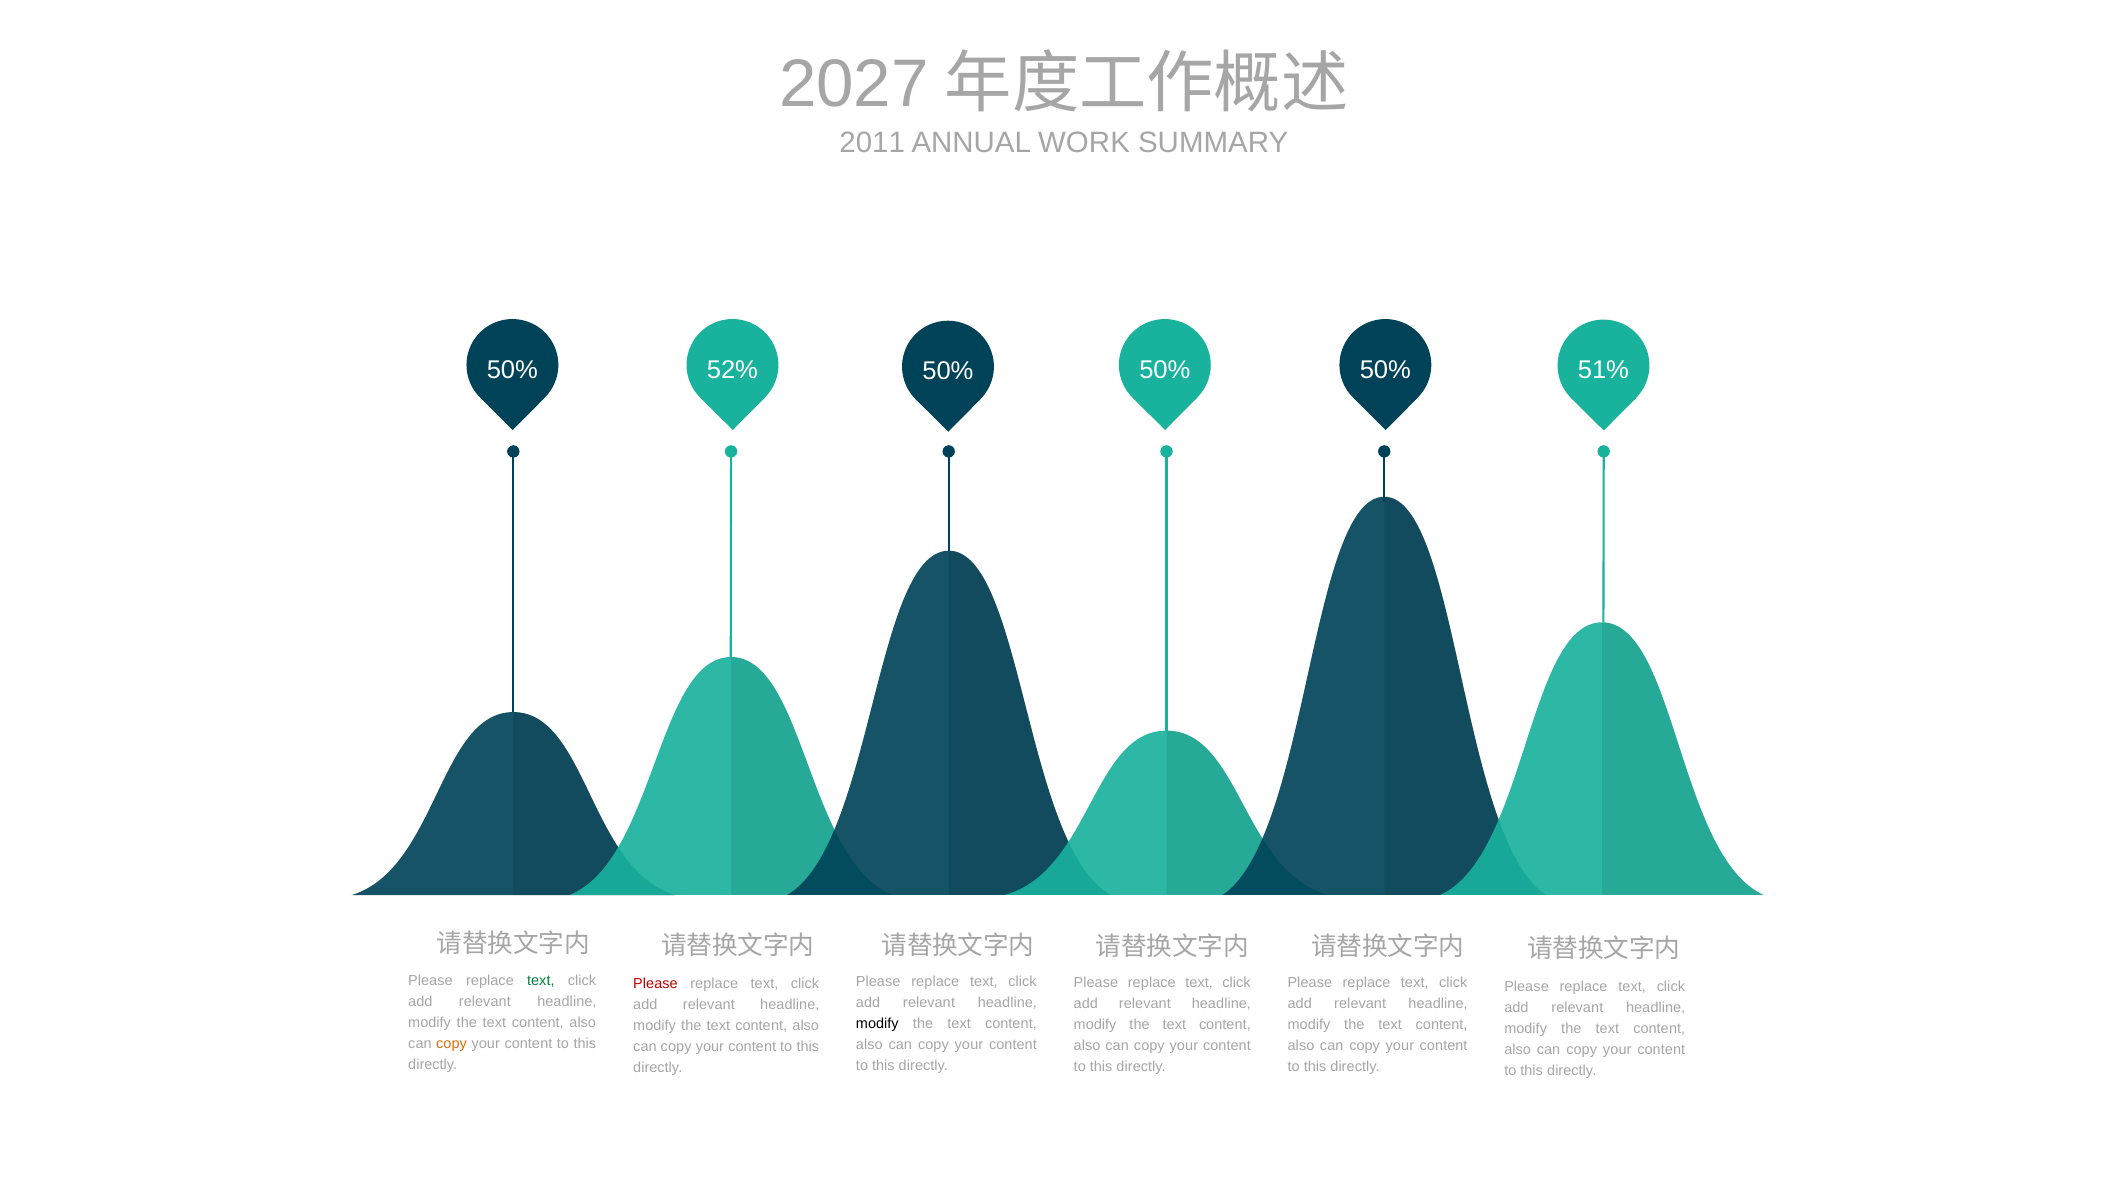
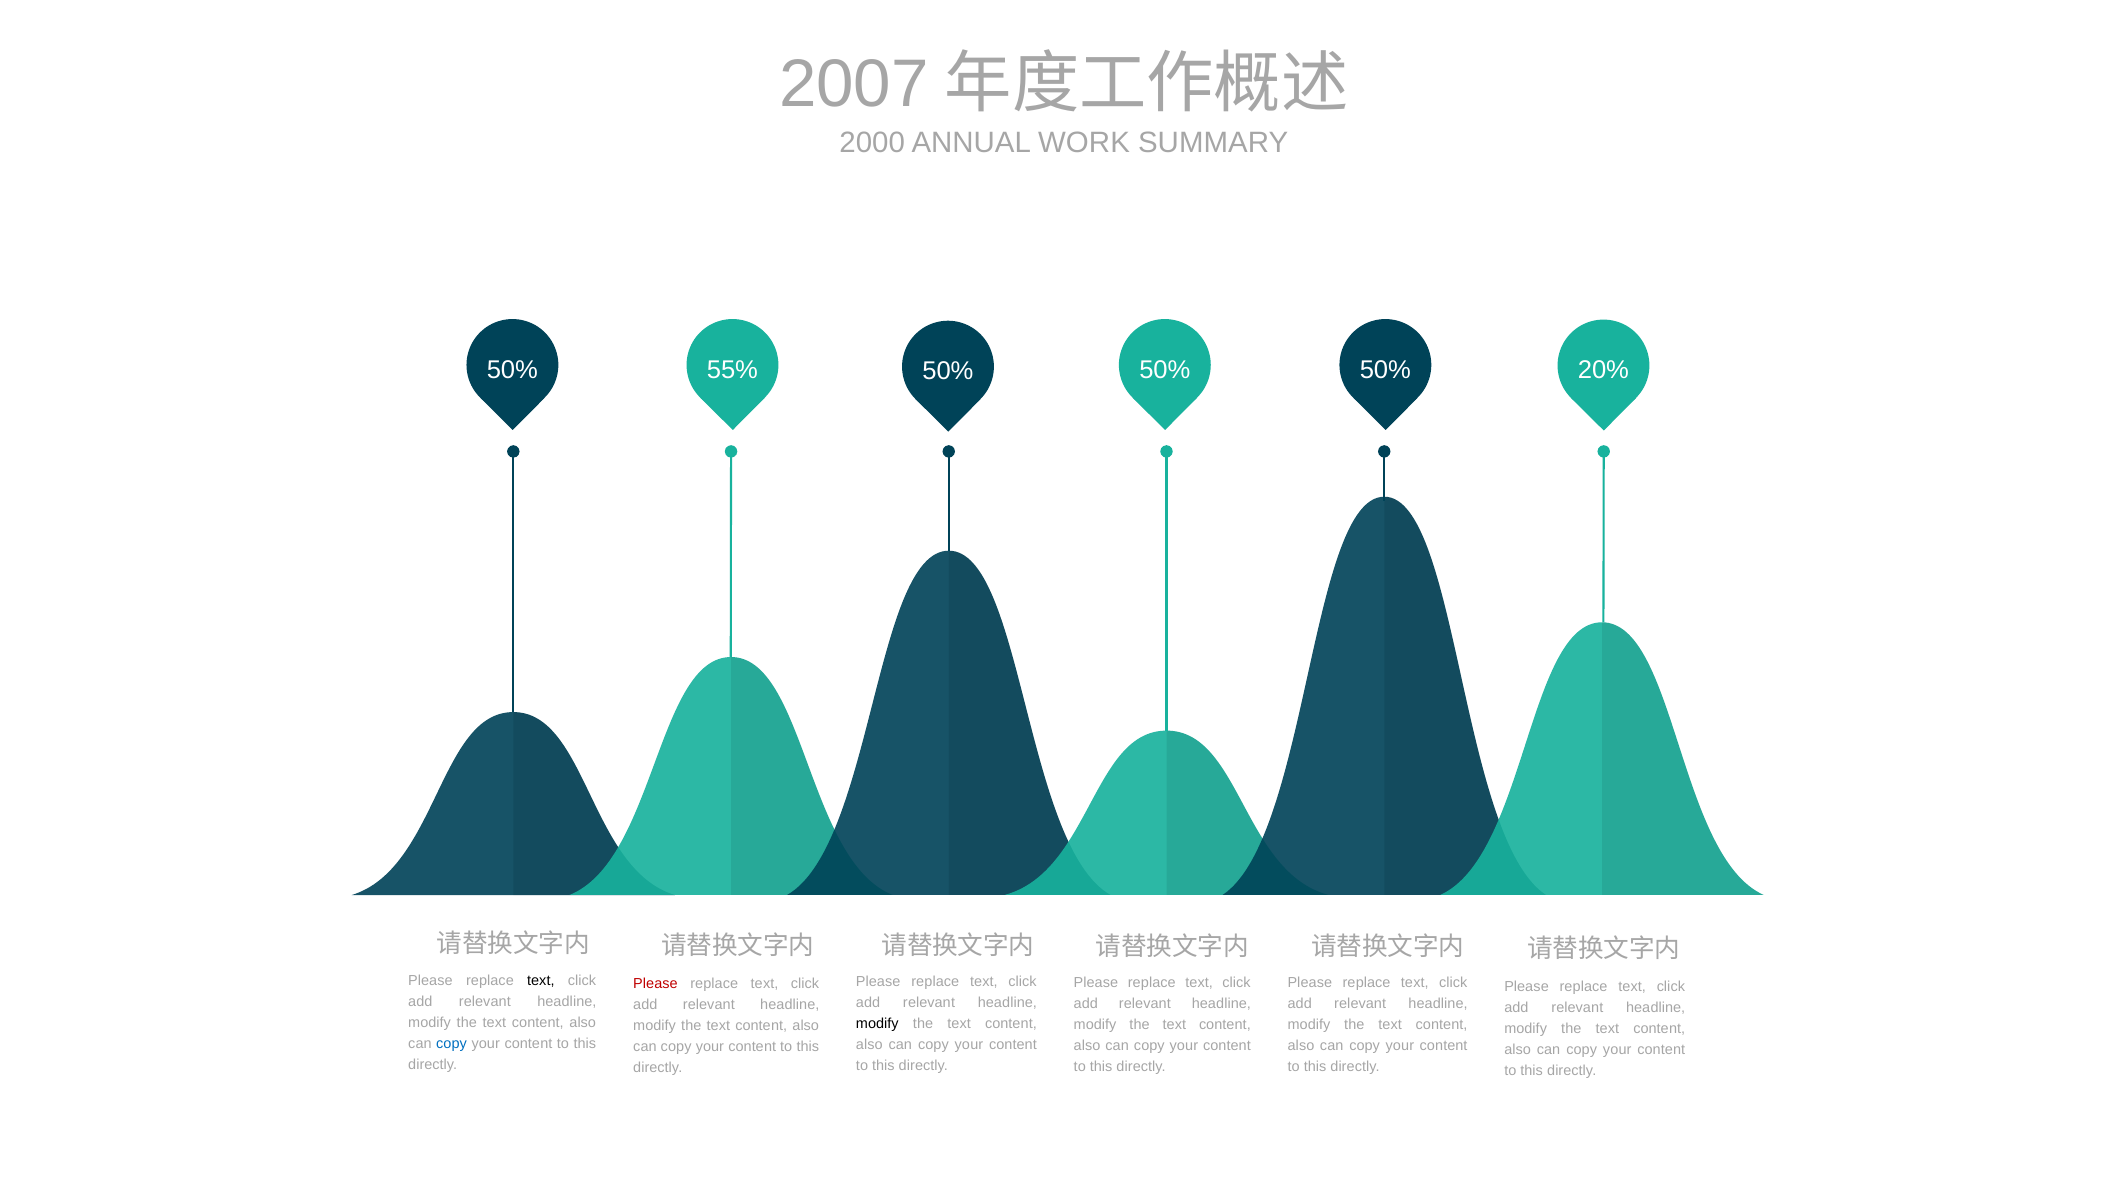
2027: 2027 -> 2007
2011: 2011 -> 2000
52%: 52% -> 55%
51%: 51% -> 20%
text at (541, 980) colour: green -> black
copy at (452, 1043) colour: orange -> blue
